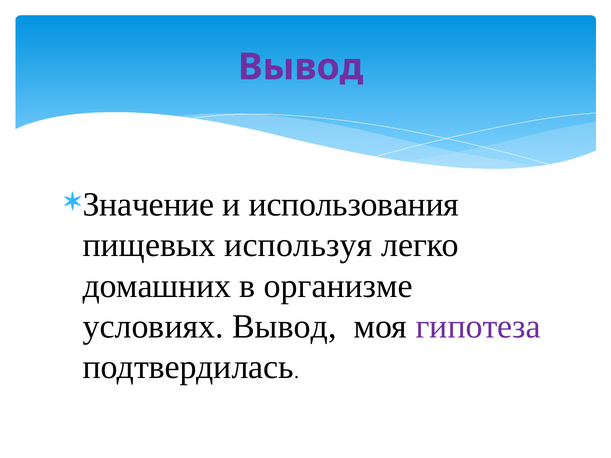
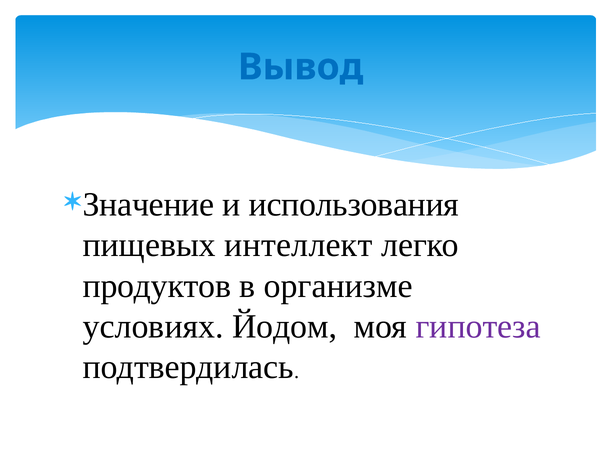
Вывод at (301, 67) colour: purple -> blue
используя: используя -> интеллект
домашних: домашних -> продуктов
условиях Вывод: Вывод -> Йодом
